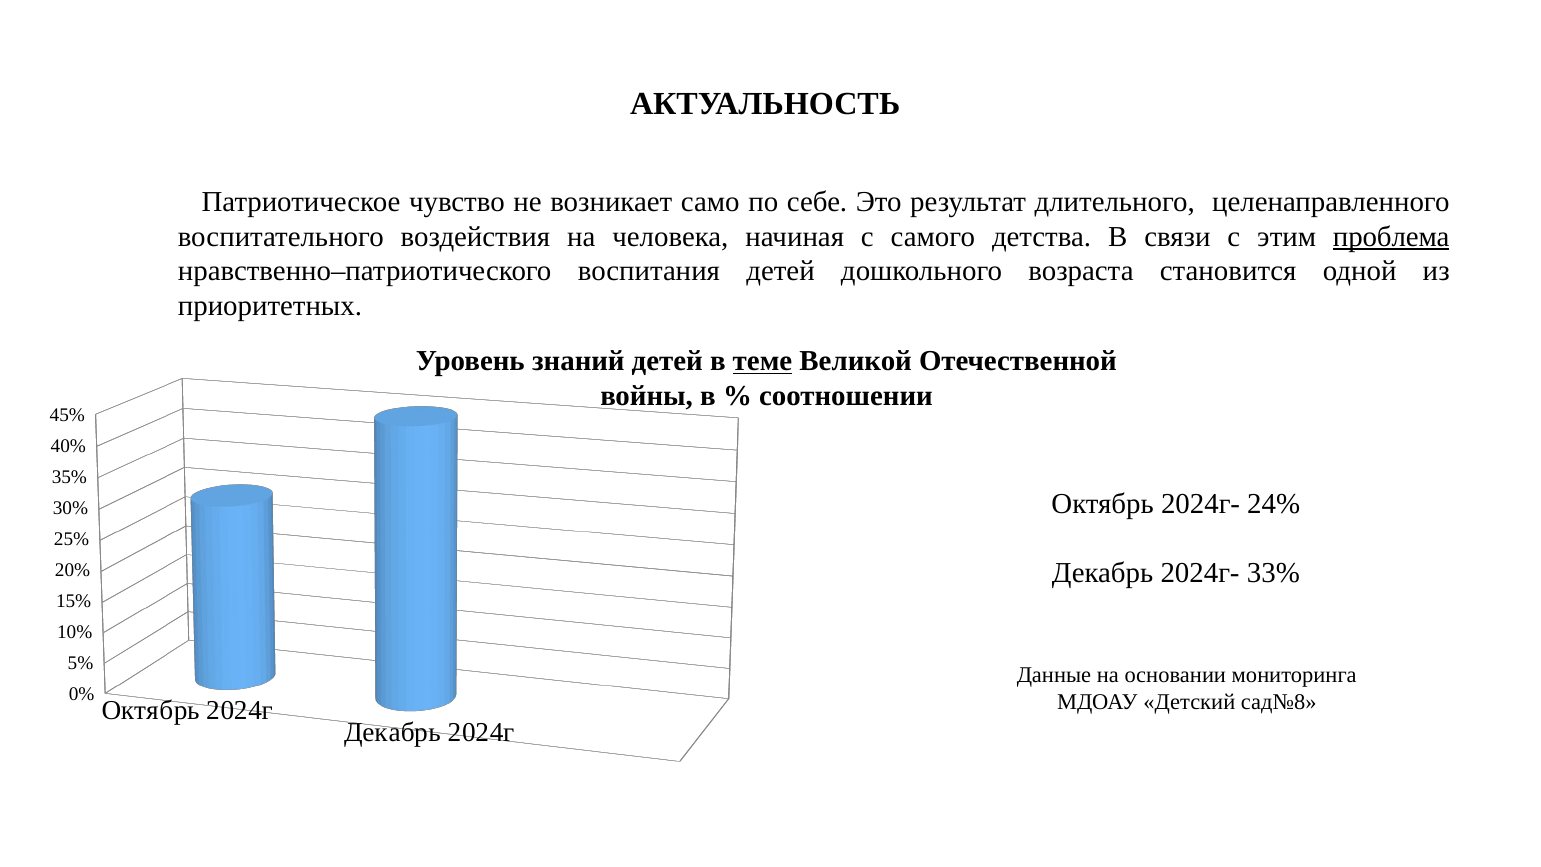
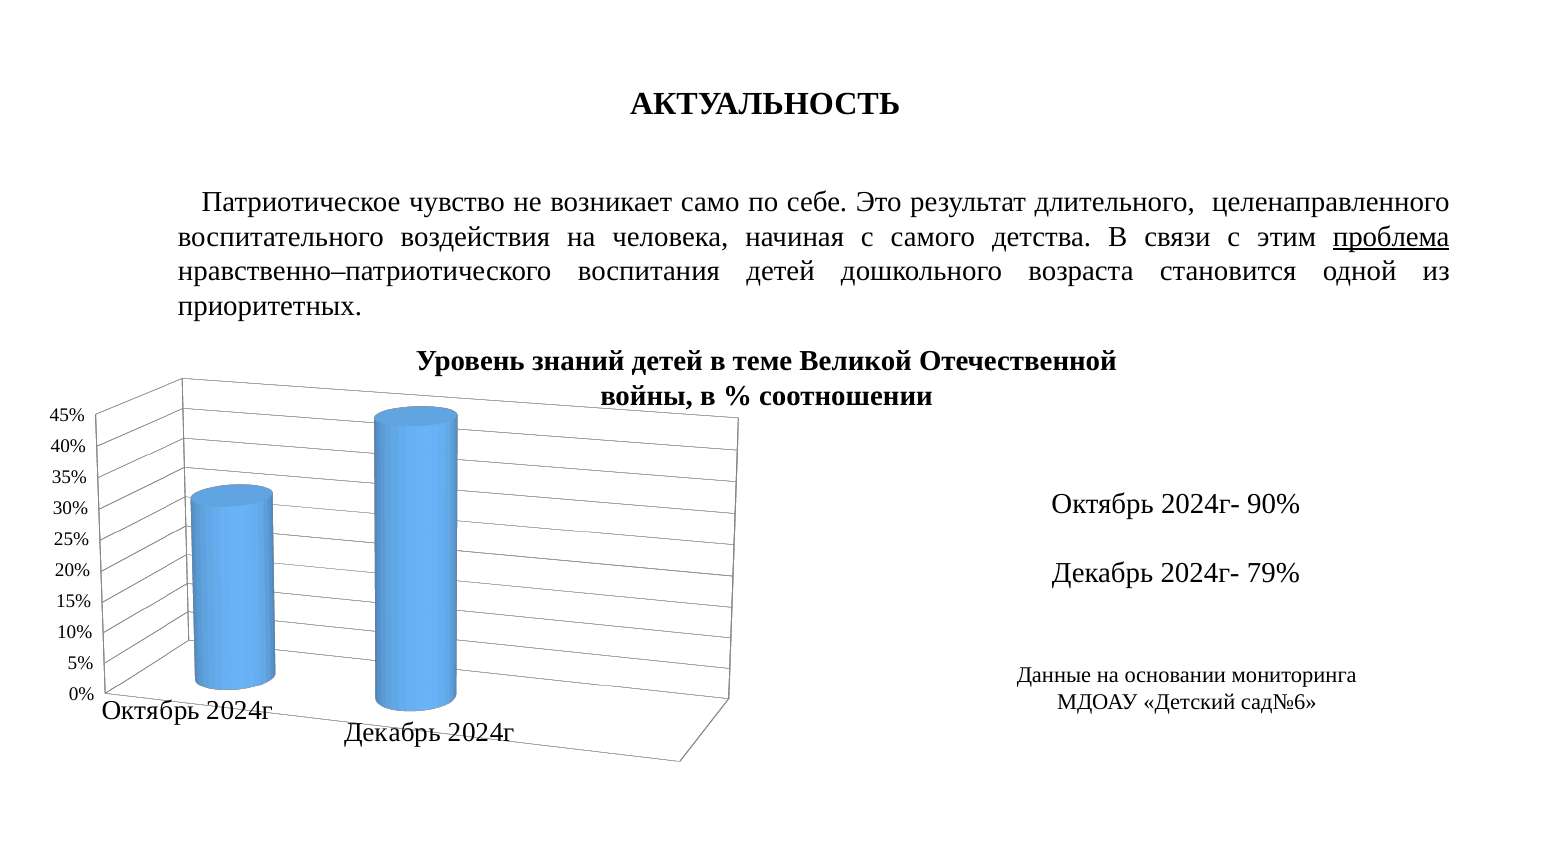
теме underline: present -> none
24%: 24% -> 90%
33%: 33% -> 79%
сад№8: сад№8 -> сад№6
